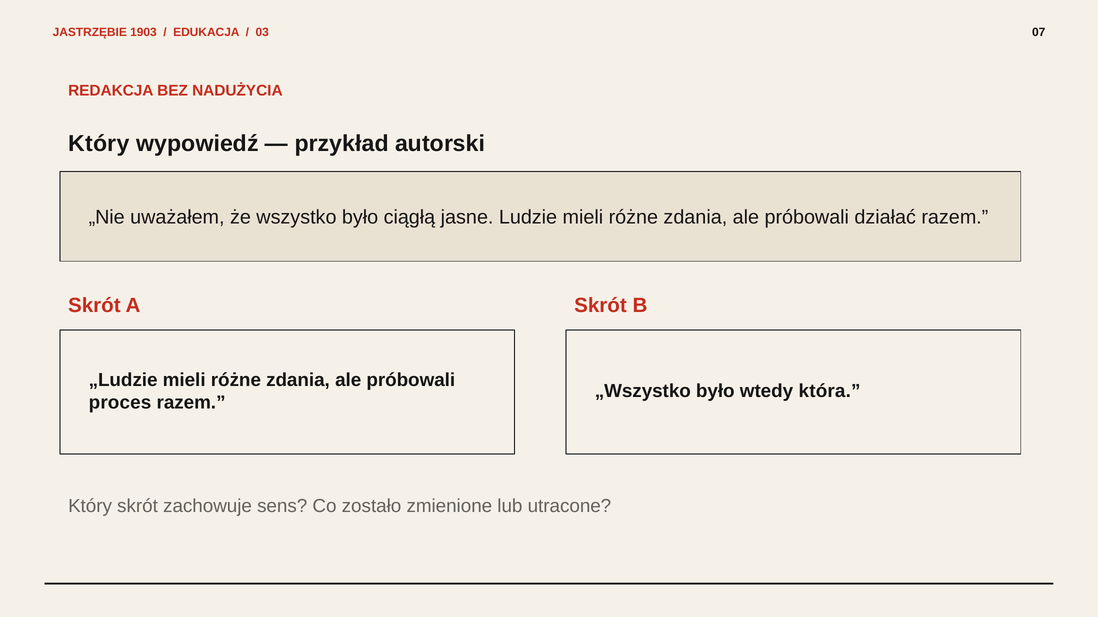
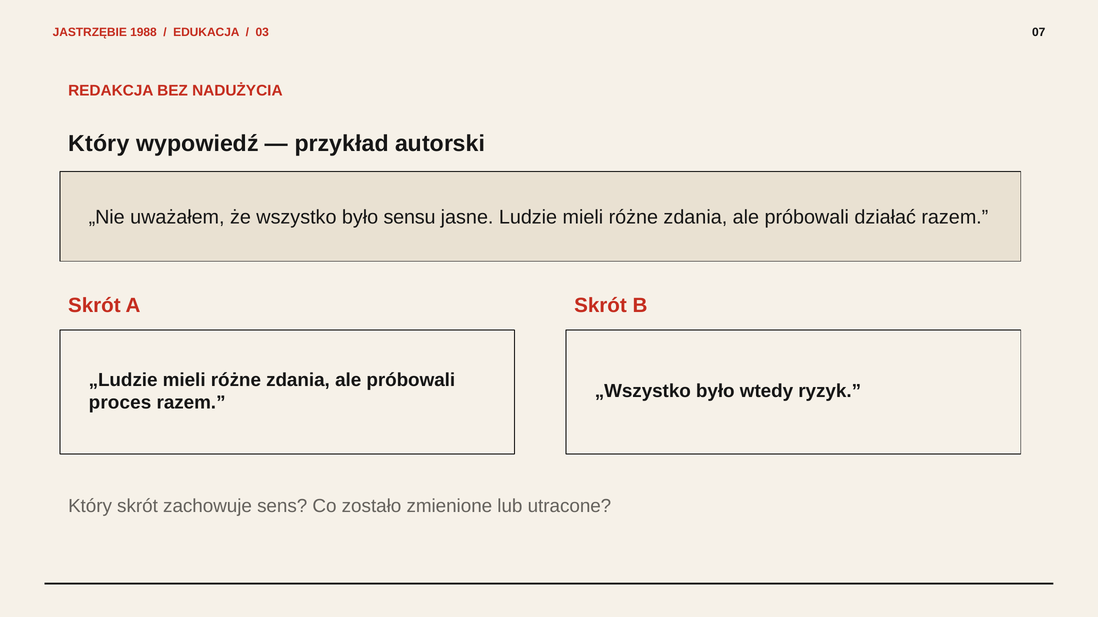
1903: 1903 -> 1988
ciągłą: ciągłą -> sensu
która: która -> ryzyk
